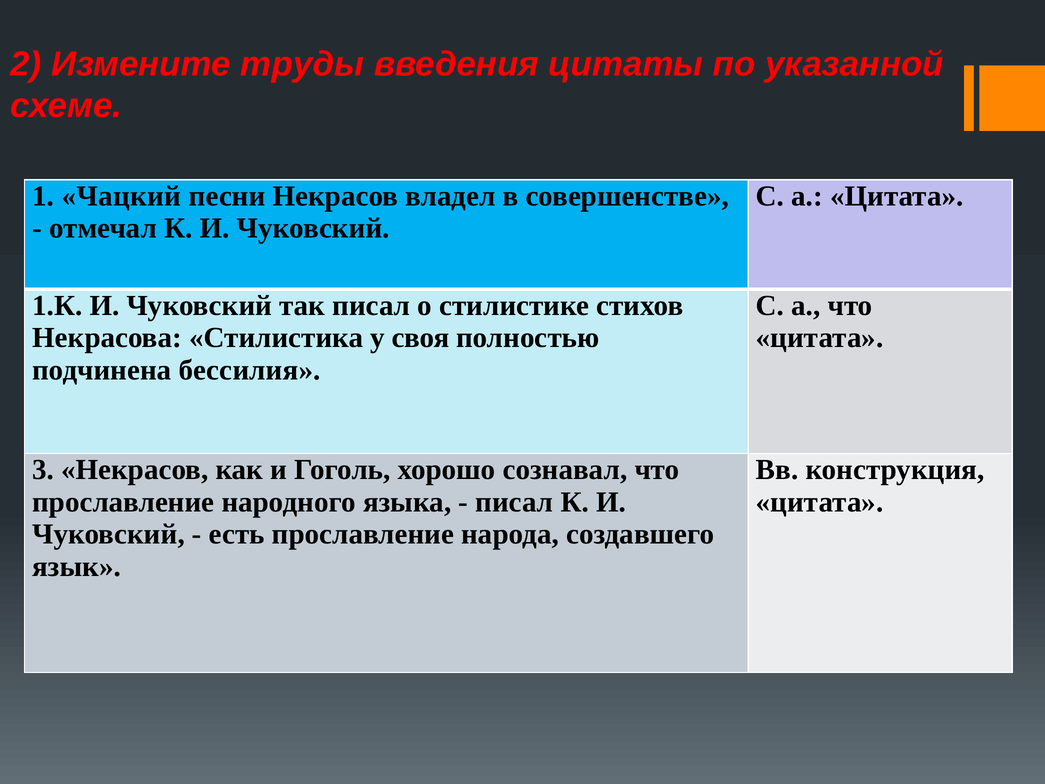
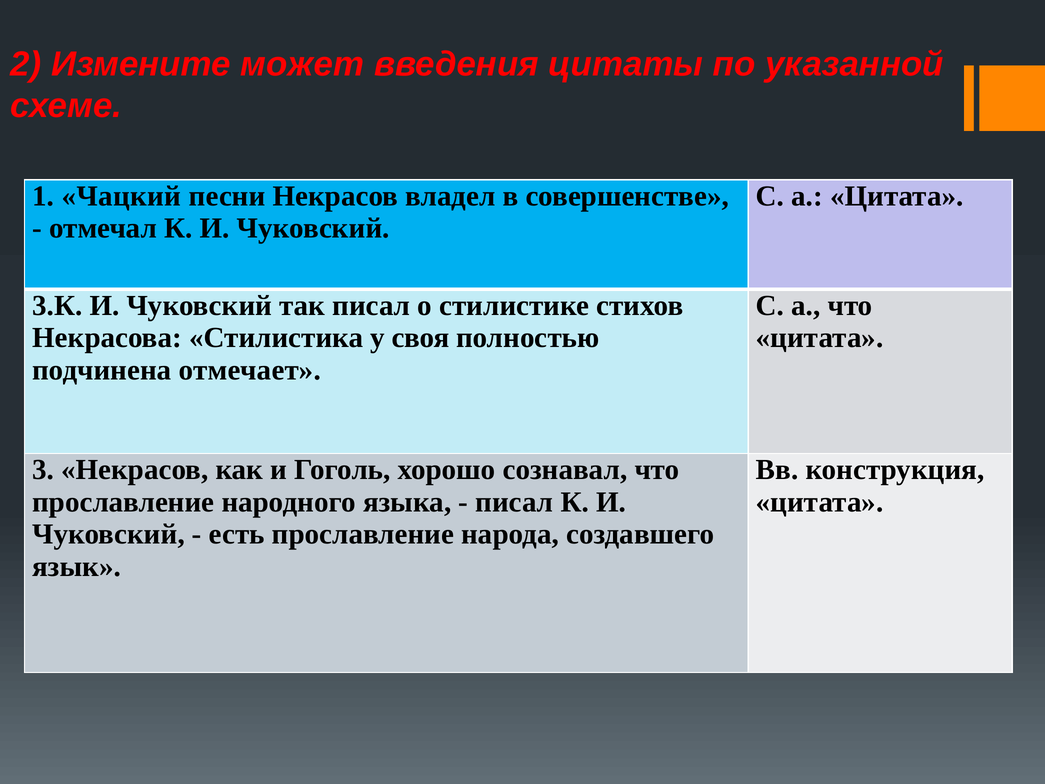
труды: труды -> может
1.К: 1.К -> 3.К
бессилия: бессилия -> отмечает
